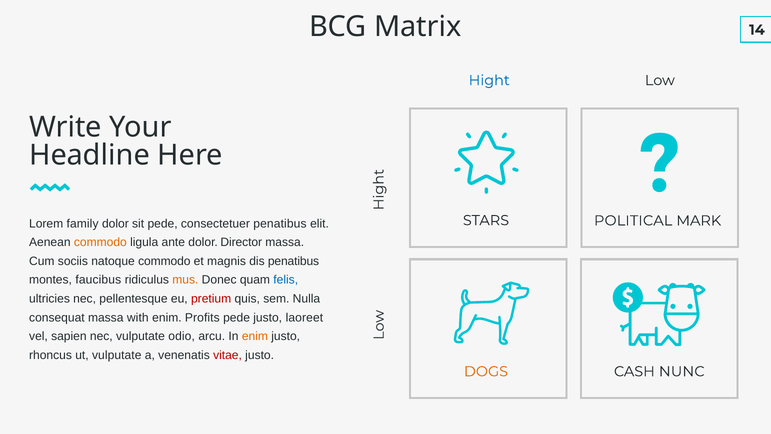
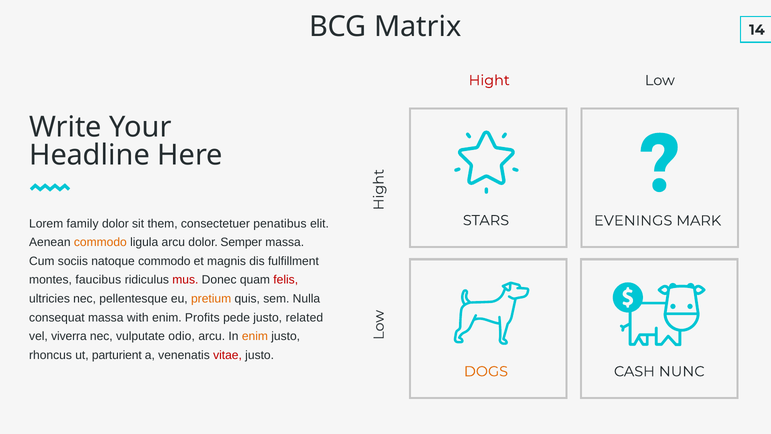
Hight colour: blue -> red
POLITICAL: POLITICAL -> EVENINGS
sit pede: pede -> them
ligula ante: ante -> arcu
Director: Director -> Semper
dis penatibus: penatibus -> fulfillment
mus colour: orange -> red
felis colour: blue -> red
pretium colour: red -> orange
laoreet: laoreet -> related
sapien: sapien -> viverra
ut vulputate: vulputate -> parturient
